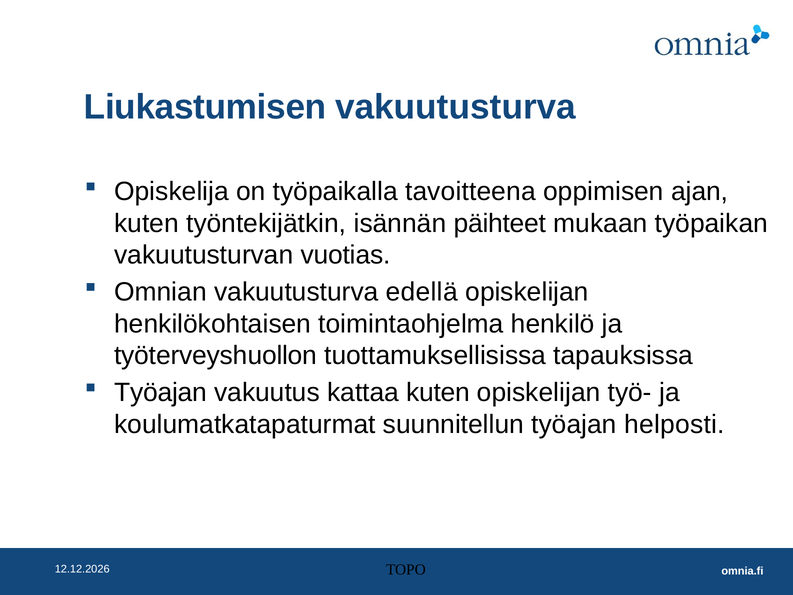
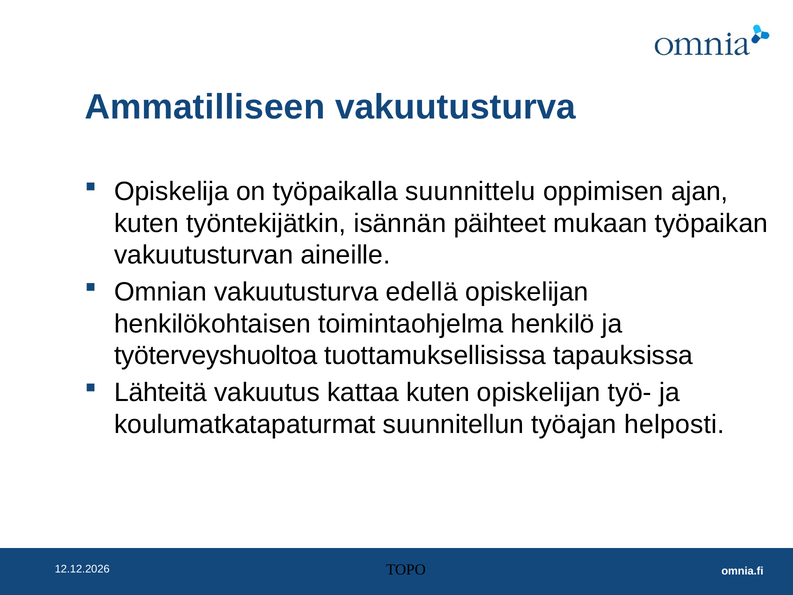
Liukastumisen: Liukastumisen -> Ammatilliseen
tavoitteena: tavoitteena -> suunnittelu
vuotias: vuotias -> aineille
työterveyshuollon: työterveyshuollon -> työterveyshuoltoa
Työajan at (161, 393): Työajan -> Lähteitä
